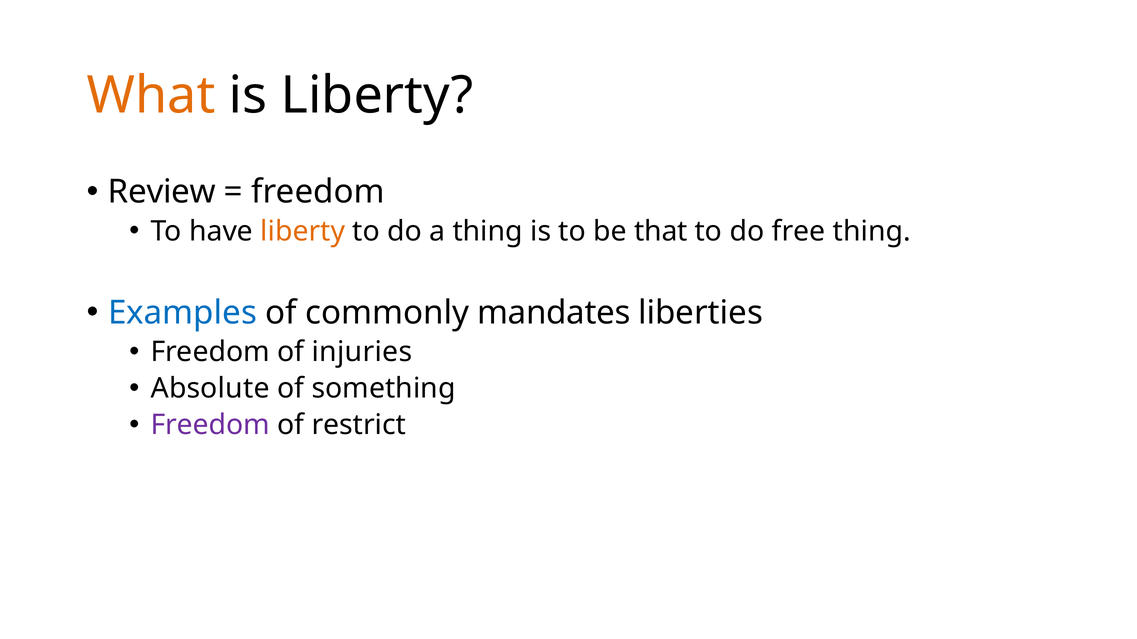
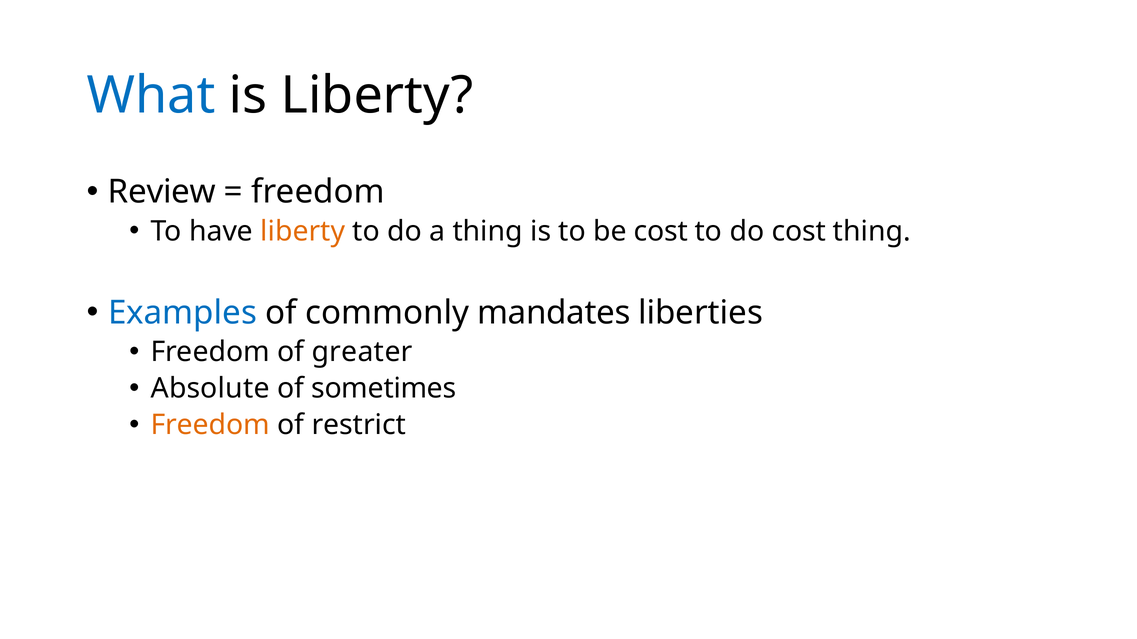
What colour: orange -> blue
be that: that -> cost
do free: free -> cost
injuries: injuries -> greater
something: something -> sometimes
Freedom at (210, 425) colour: purple -> orange
